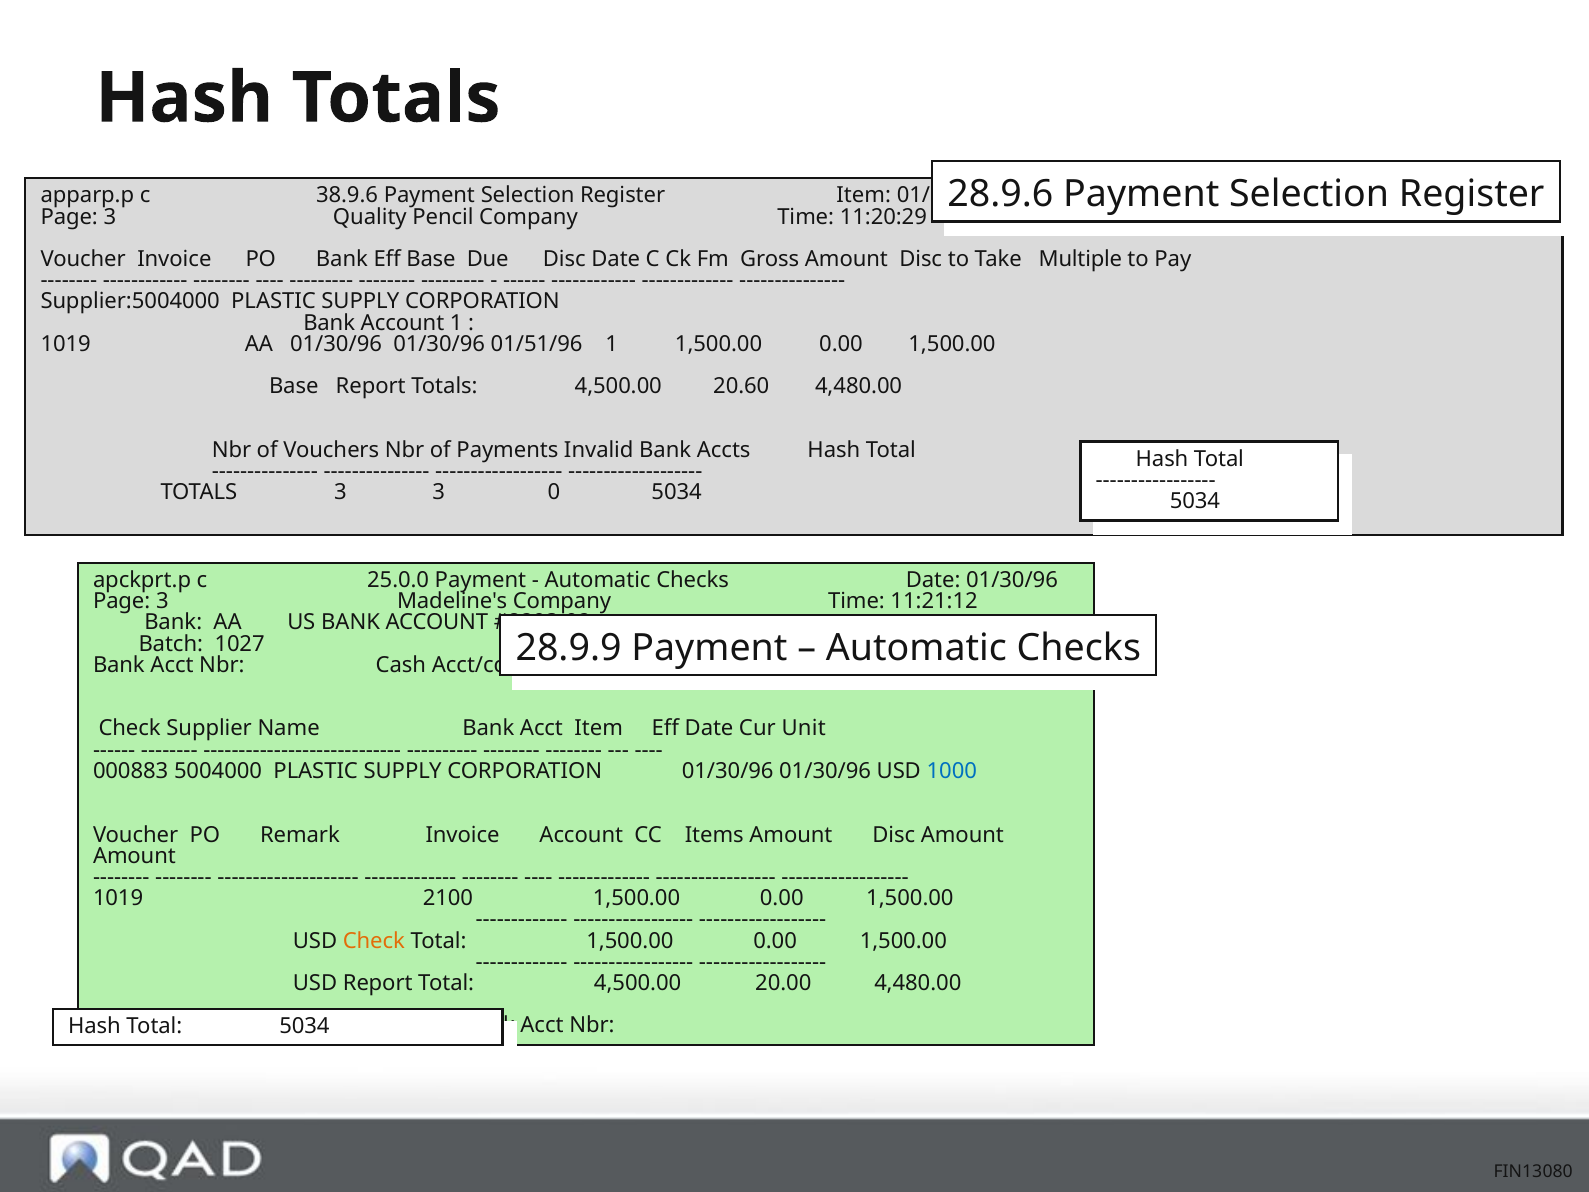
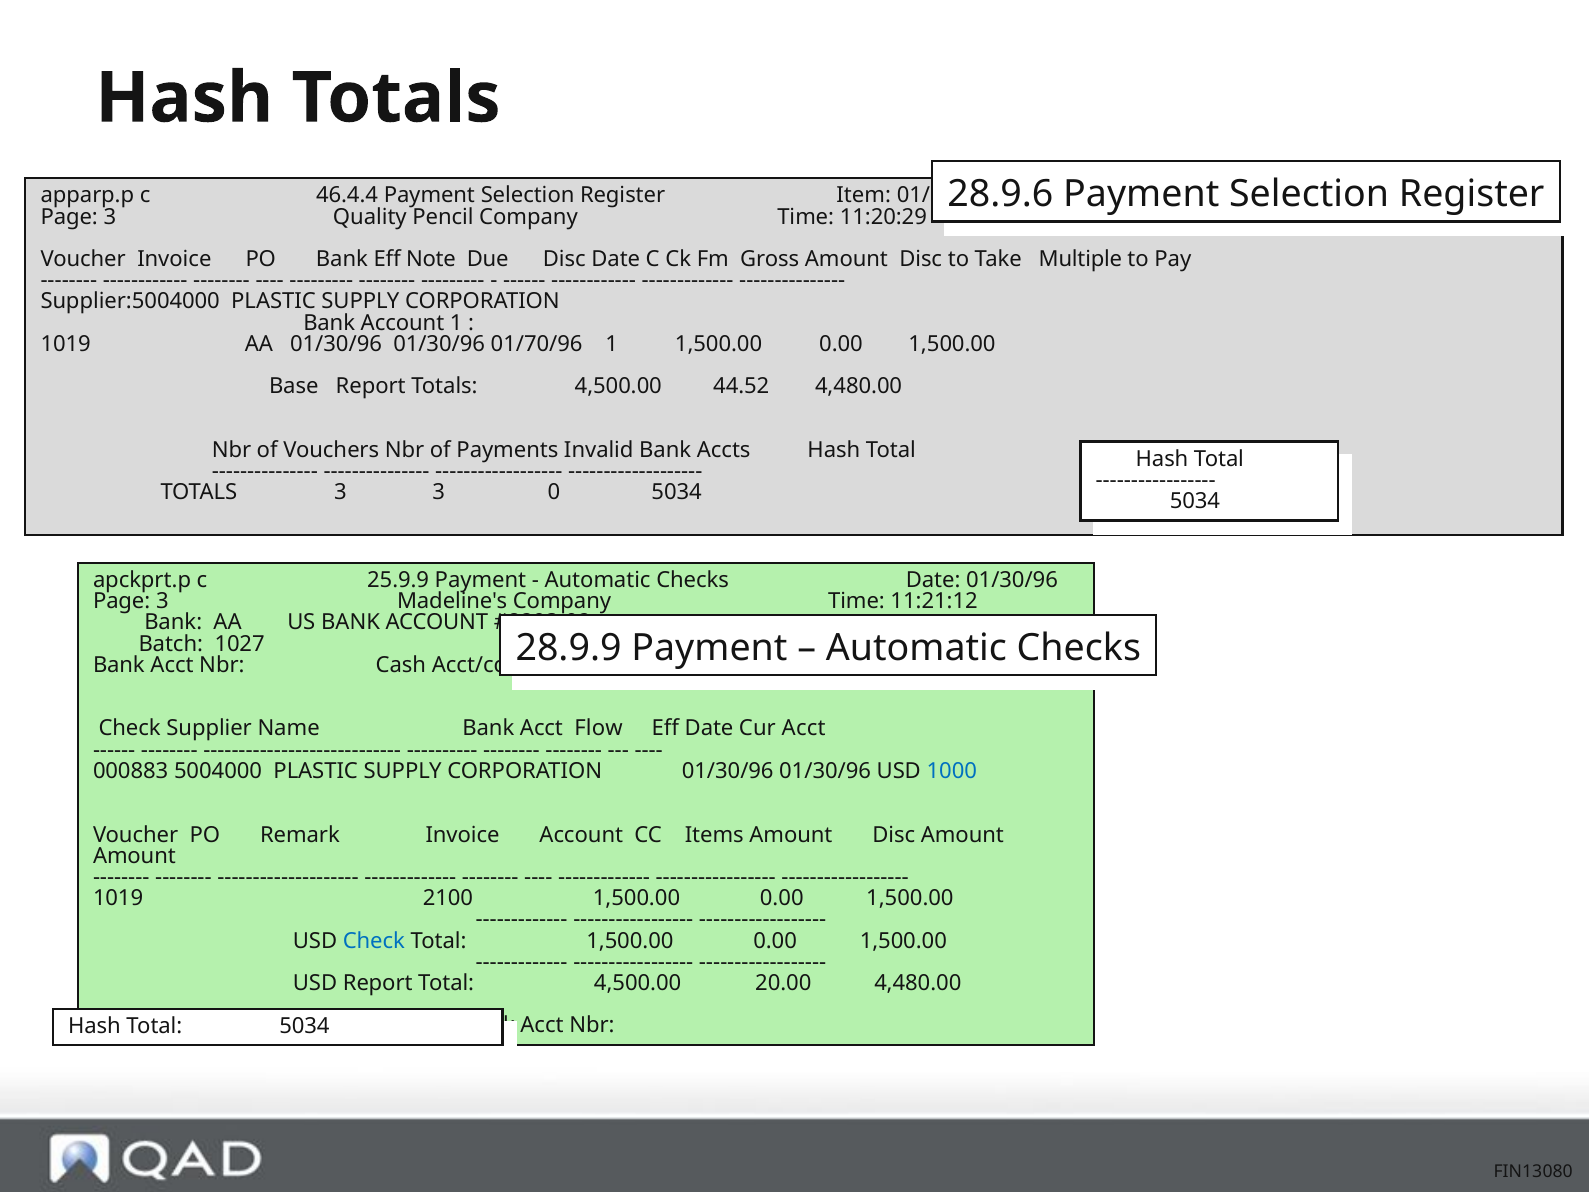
38.9.6: 38.9.6 -> 46.4.4
Eff Base: Base -> Note
01/51/96: 01/51/96 -> 01/70/96
20.60: 20.60 -> 44.52
25.0.0: 25.0.0 -> 25.9.9
Acct Item: Item -> Flow
Cur Unit: Unit -> Acct
Check at (374, 941) colour: orange -> blue
